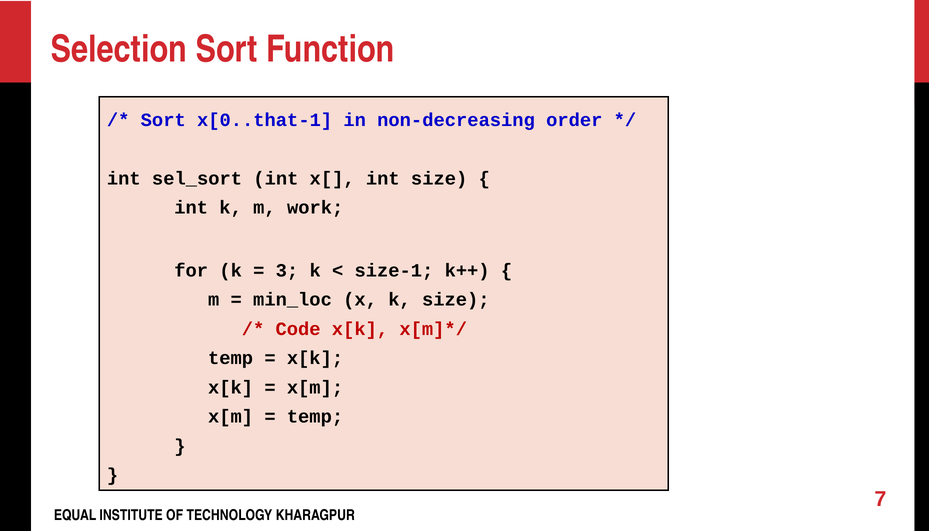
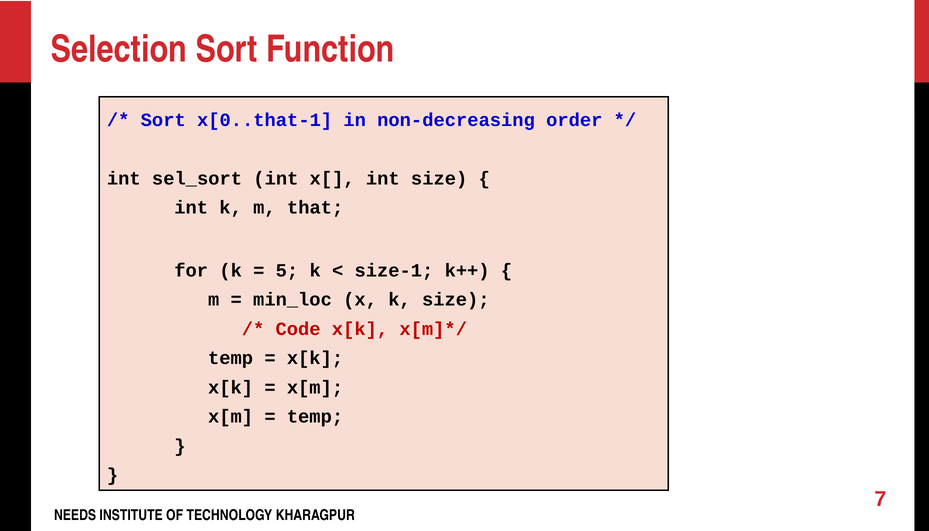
work: work -> that
3: 3 -> 5
EQUAL: EQUAL -> NEEDS
